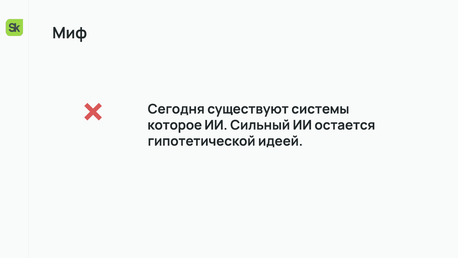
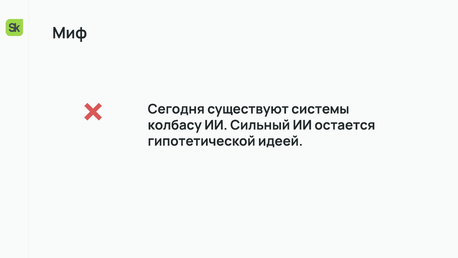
которое: которое -> колбасу
